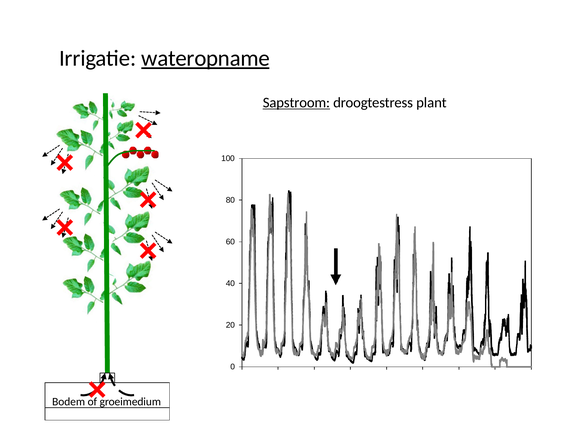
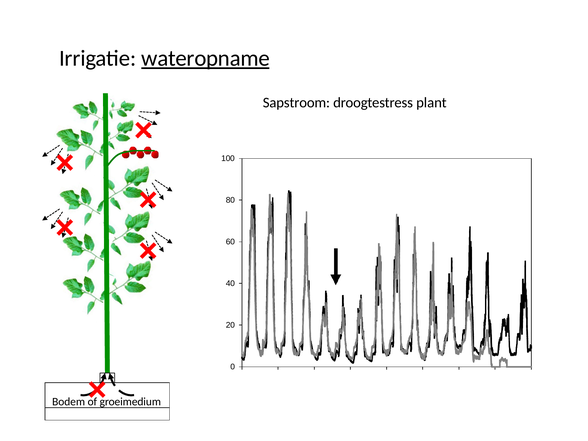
Sapstroom underline: present -> none
